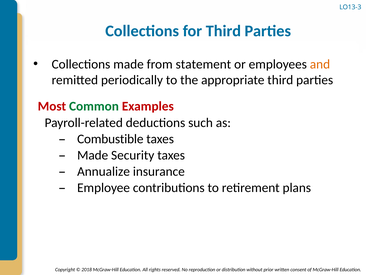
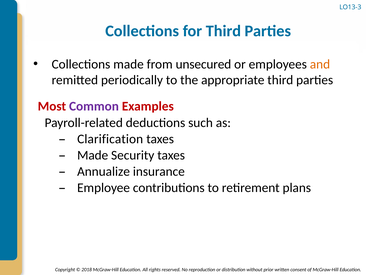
statement: statement -> unsecured
Common colour: green -> purple
Combustible: Combustible -> Clarification
